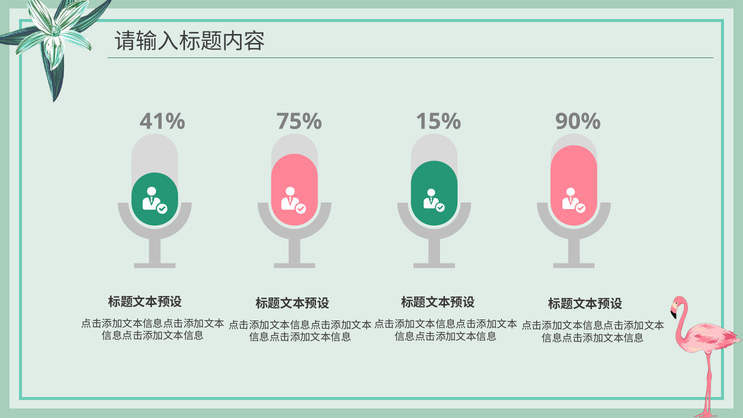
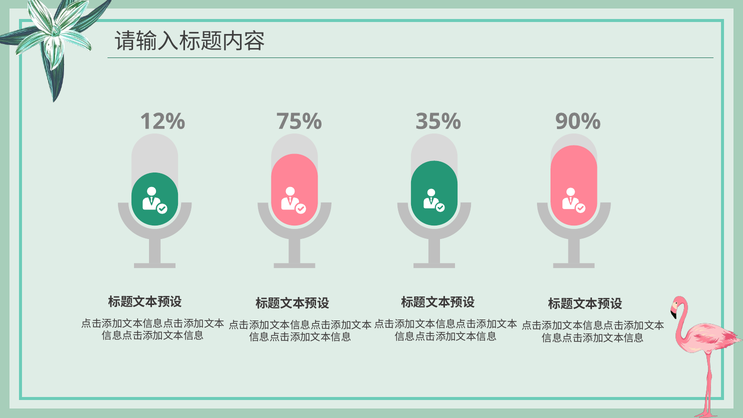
41%: 41% -> 12%
15%: 15% -> 35%
